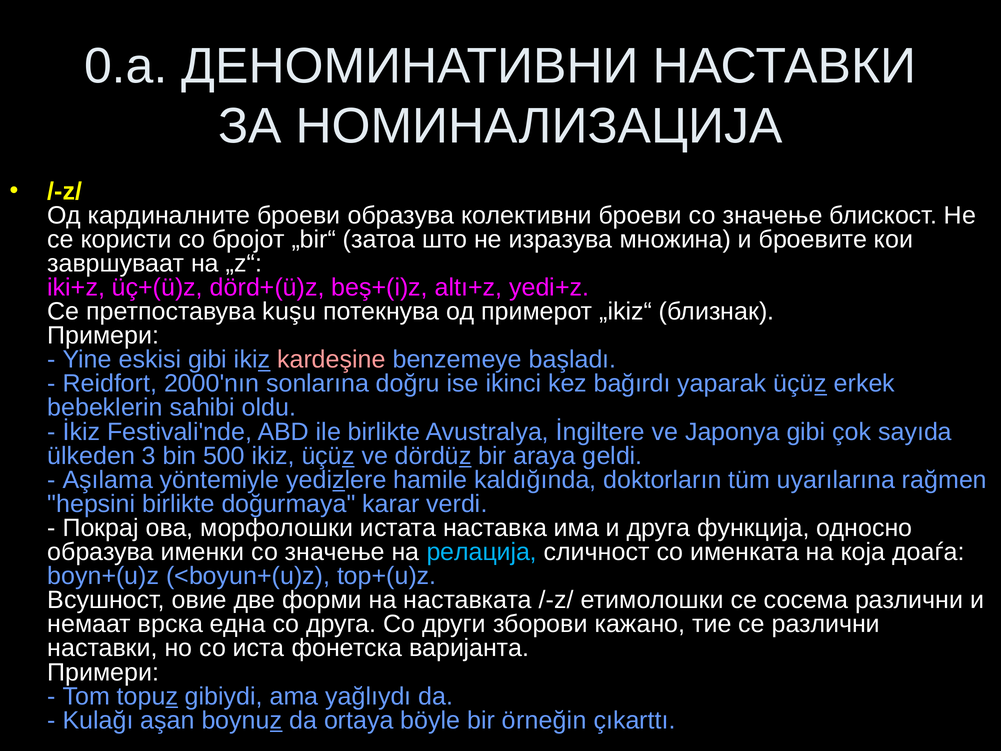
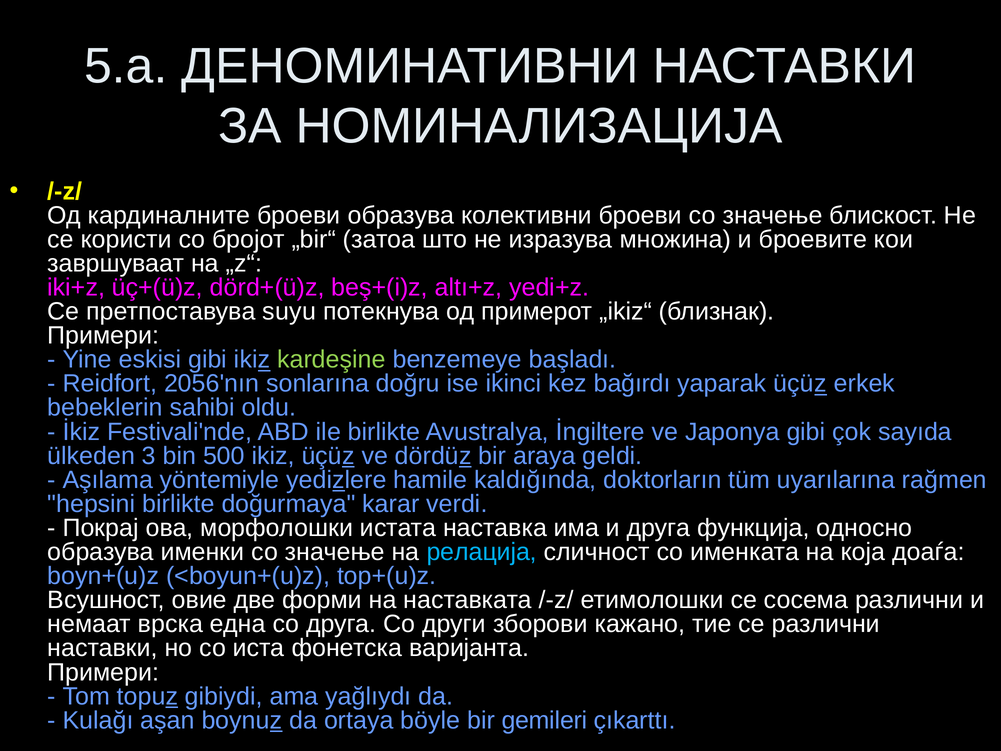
0.a: 0.a -> 5.a
kuşu: kuşu -> suyu
kardeşine colour: pink -> light green
2000'nın: 2000'nın -> 2056'nın
örneğin: örneğin -> gemileri
